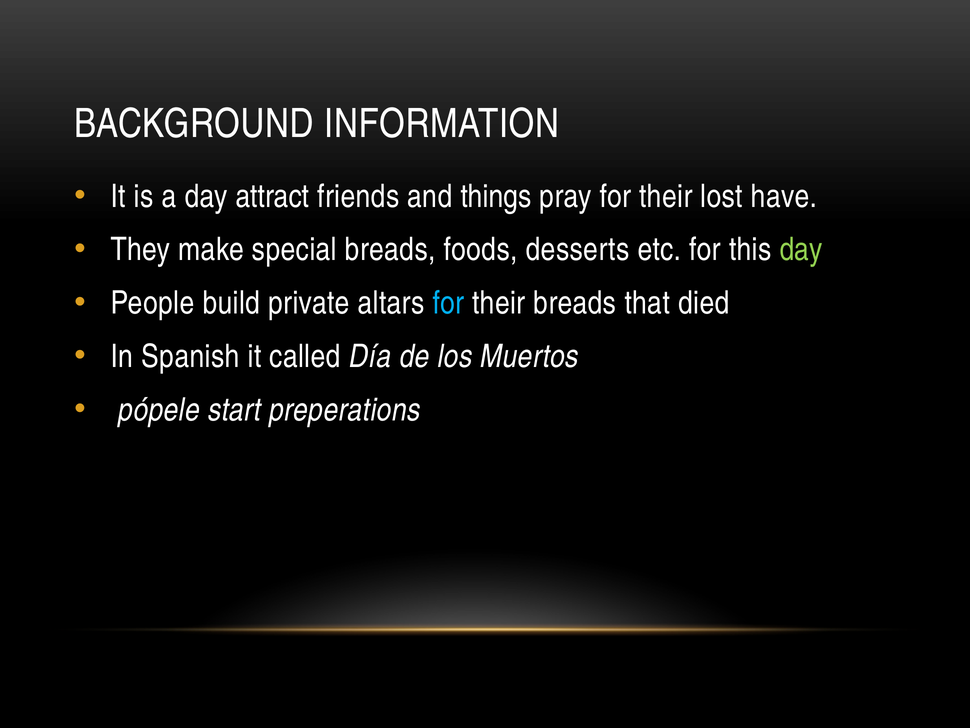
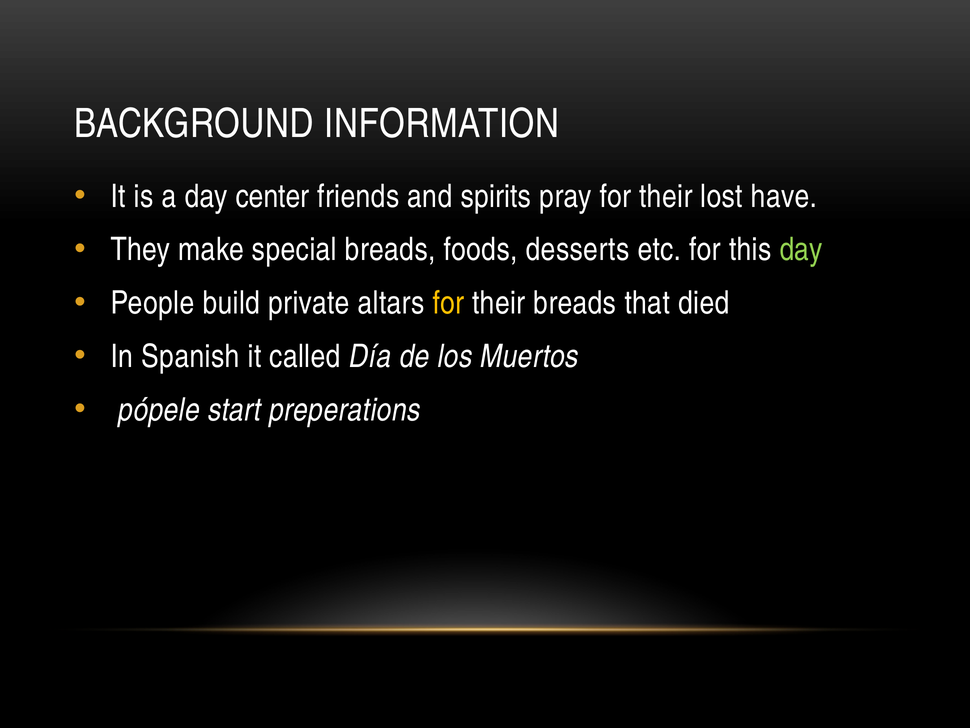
attract: attract -> center
things: things -> spirits
for at (448, 303) colour: light blue -> yellow
